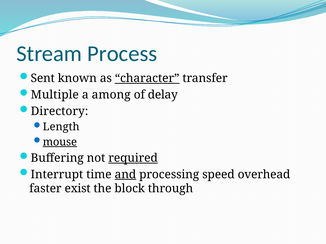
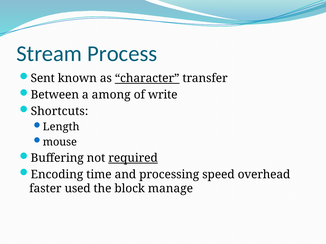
Multiple: Multiple -> Between
delay: delay -> write
Directory: Directory -> Shortcuts
mouse underline: present -> none
Interrupt: Interrupt -> Encoding
and underline: present -> none
exist: exist -> used
through: through -> manage
